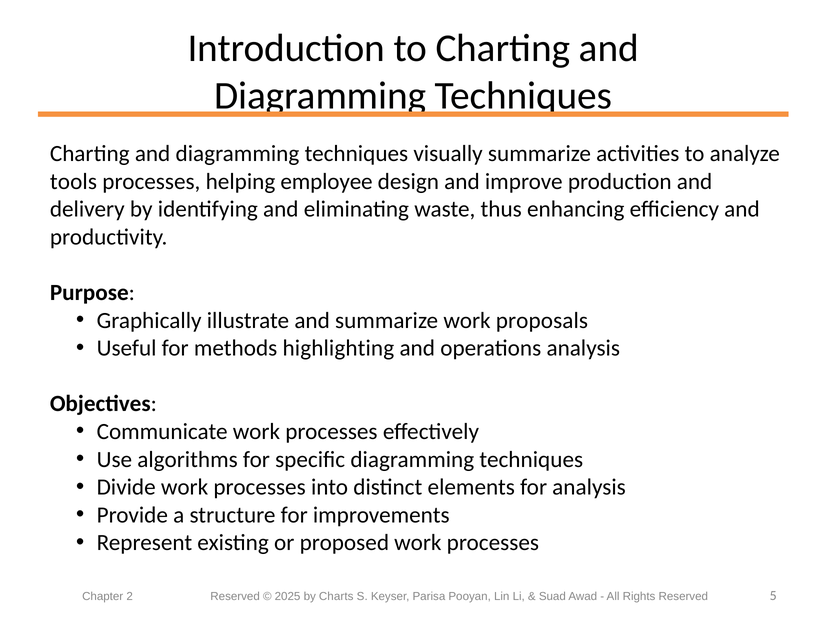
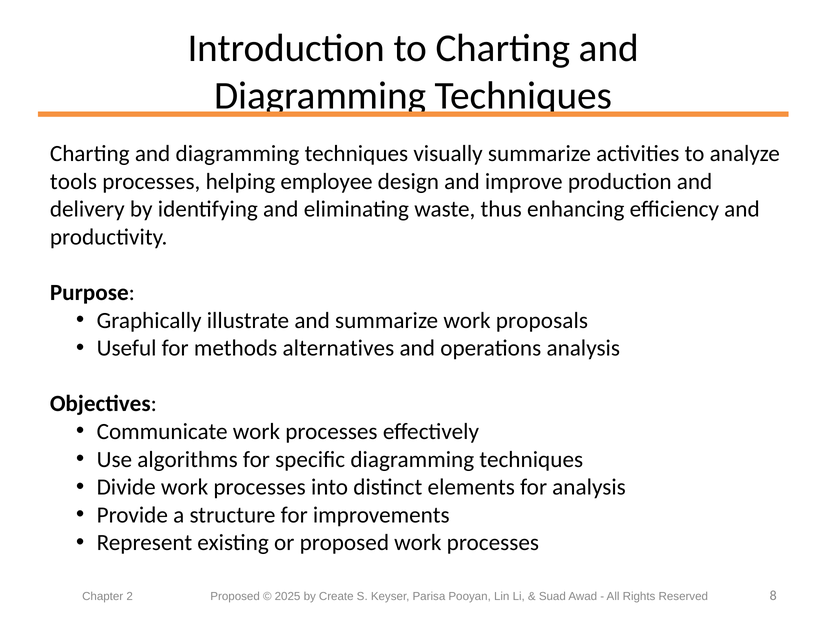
highlighting: highlighting -> alternatives
2 Reserved: Reserved -> Proposed
Charts: Charts -> Create
5: 5 -> 8
